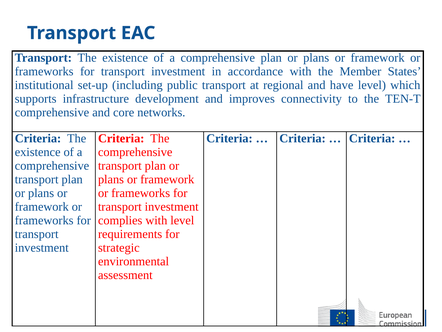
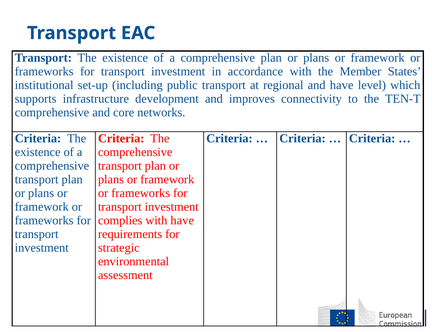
with level: level -> have
